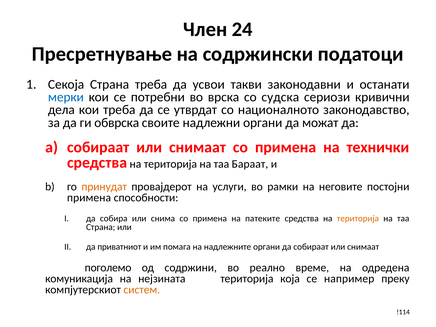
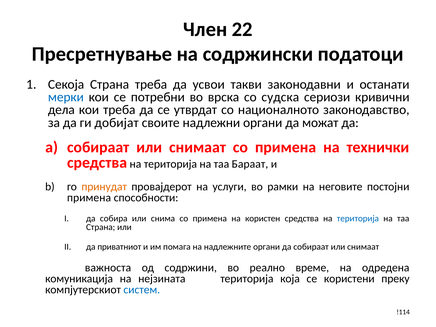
24: 24 -> 22
обврска: обврска -> добијат
патеките: патеките -> користен
територија at (358, 219) colour: orange -> blue
поголемо: поголемо -> важноста
например: например -> користени
систем colour: orange -> blue
